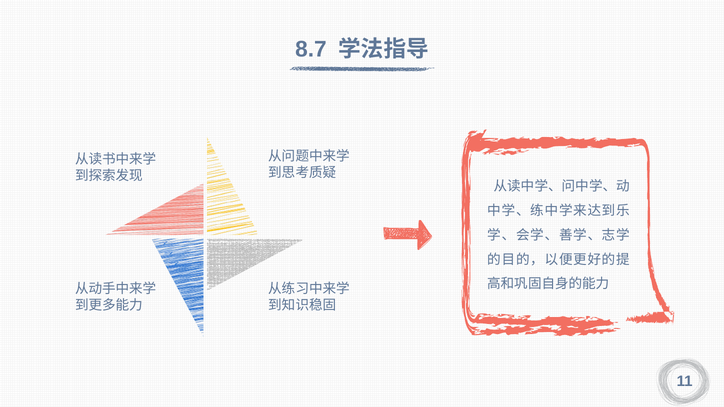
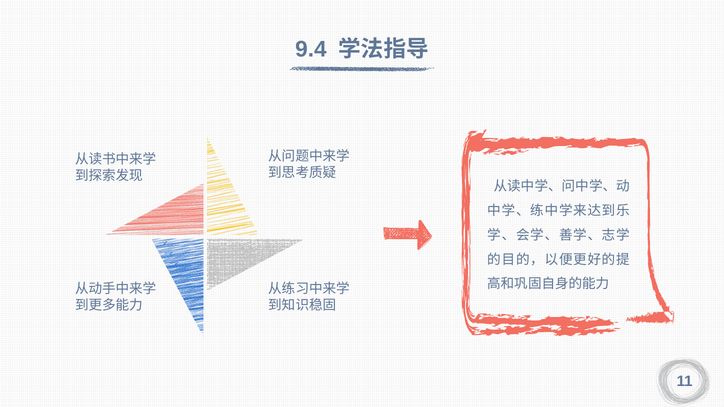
8.7: 8.7 -> 9.4
